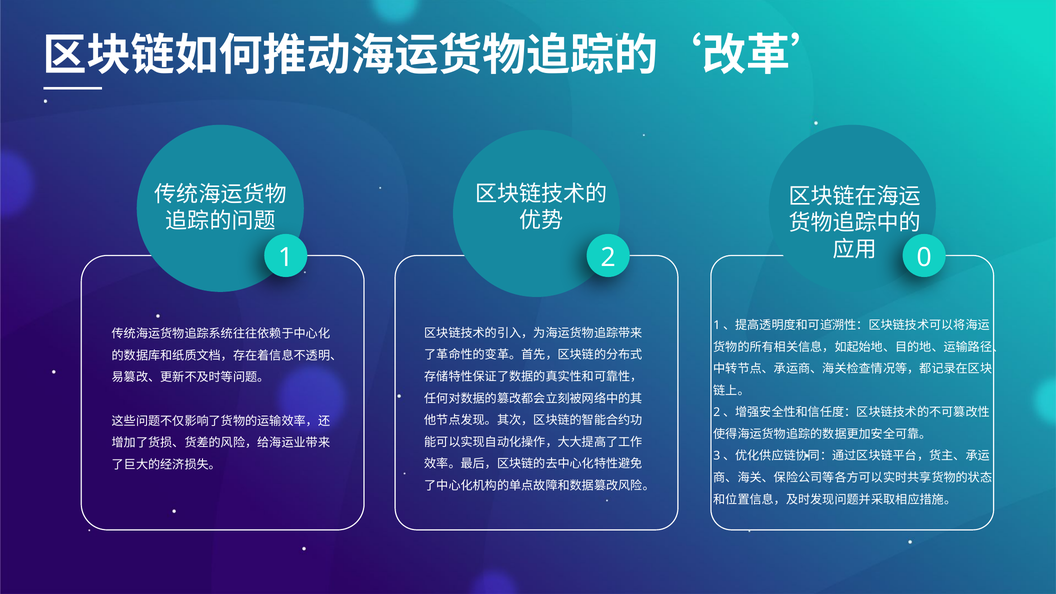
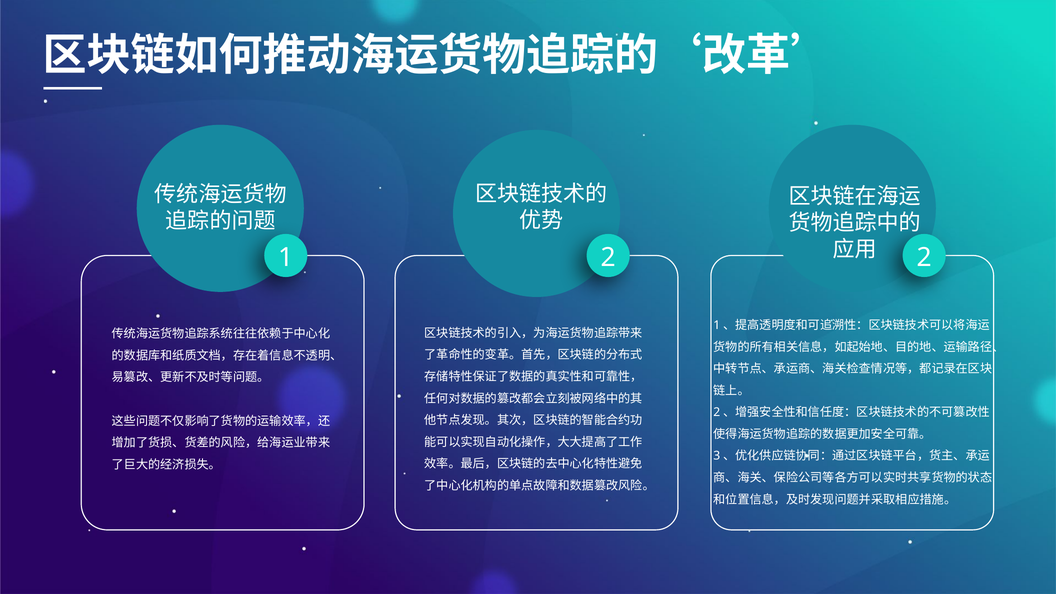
2 0: 0 -> 2
